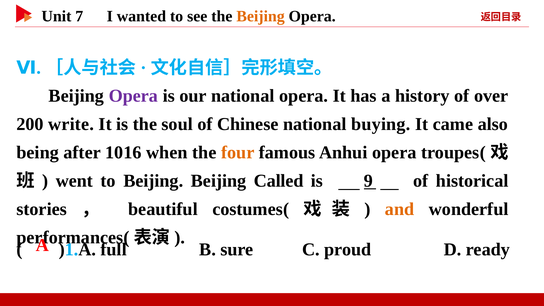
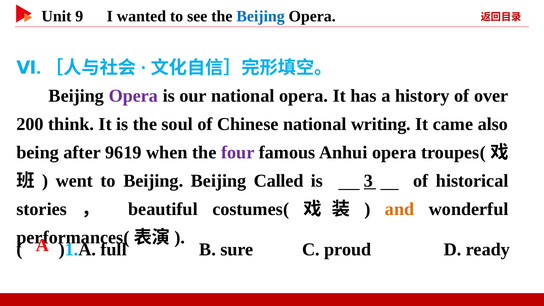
7: 7 -> 9
Beijing at (261, 16) colour: orange -> blue
write: write -> think
buying: buying -> writing
1016: 1016 -> 9619
four colour: orange -> purple
9: 9 -> 3
